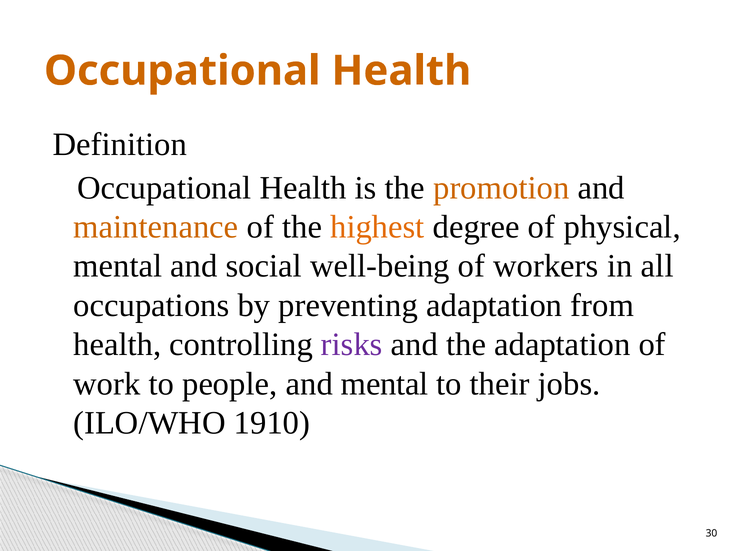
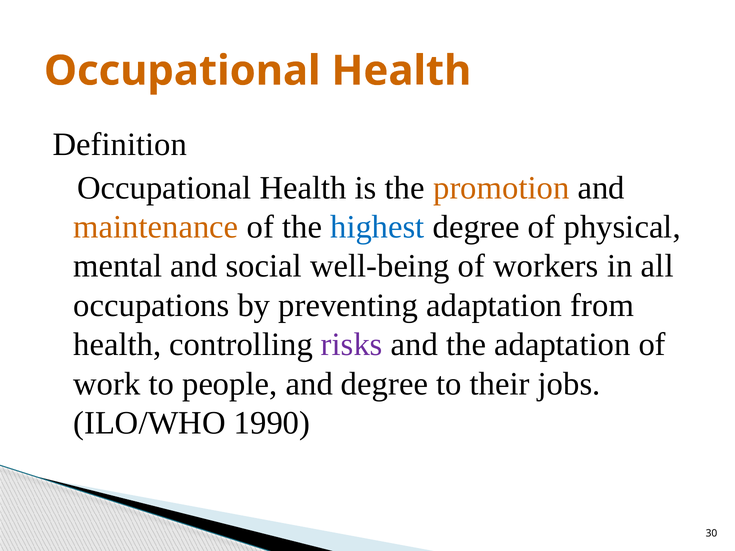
highest colour: orange -> blue
and mental: mental -> degree
1910: 1910 -> 1990
